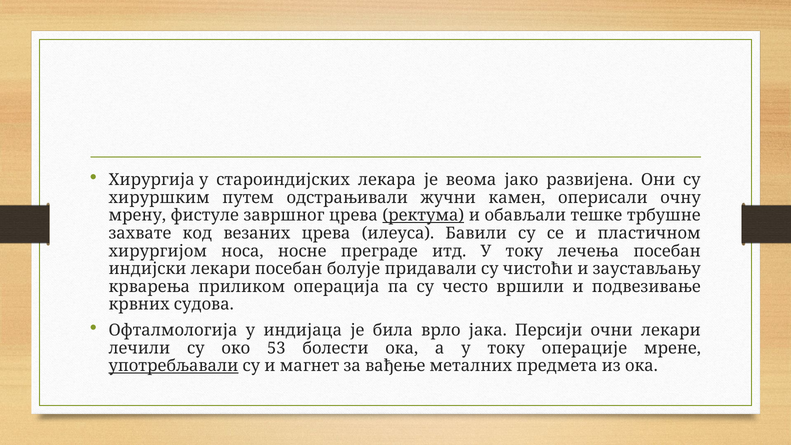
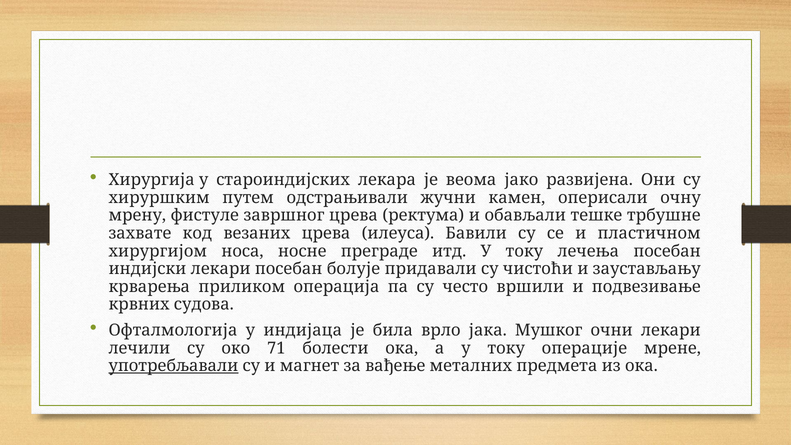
ректума underline: present -> none
Персији: Персији -> Мушког
53: 53 -> 71
